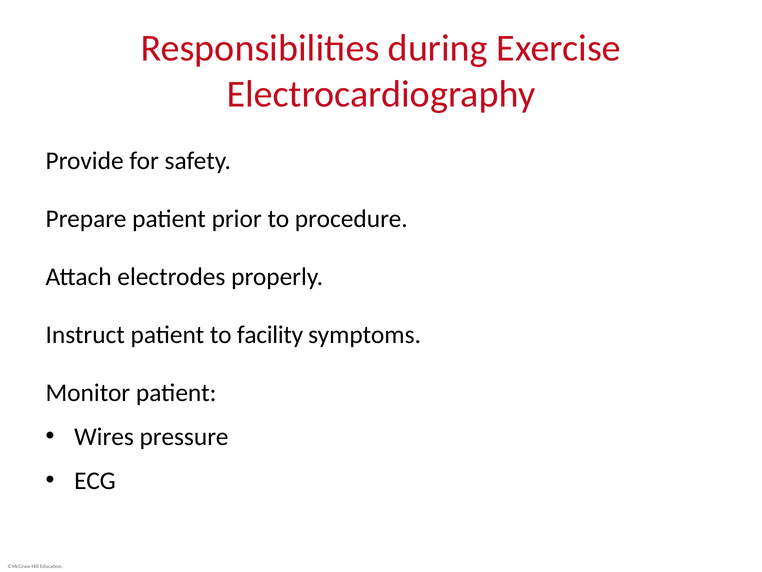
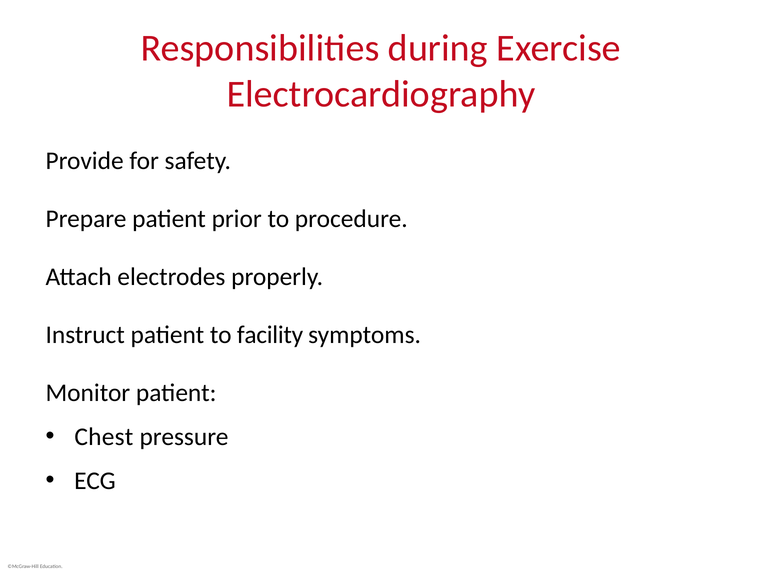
Wires: Wires -> Chest
